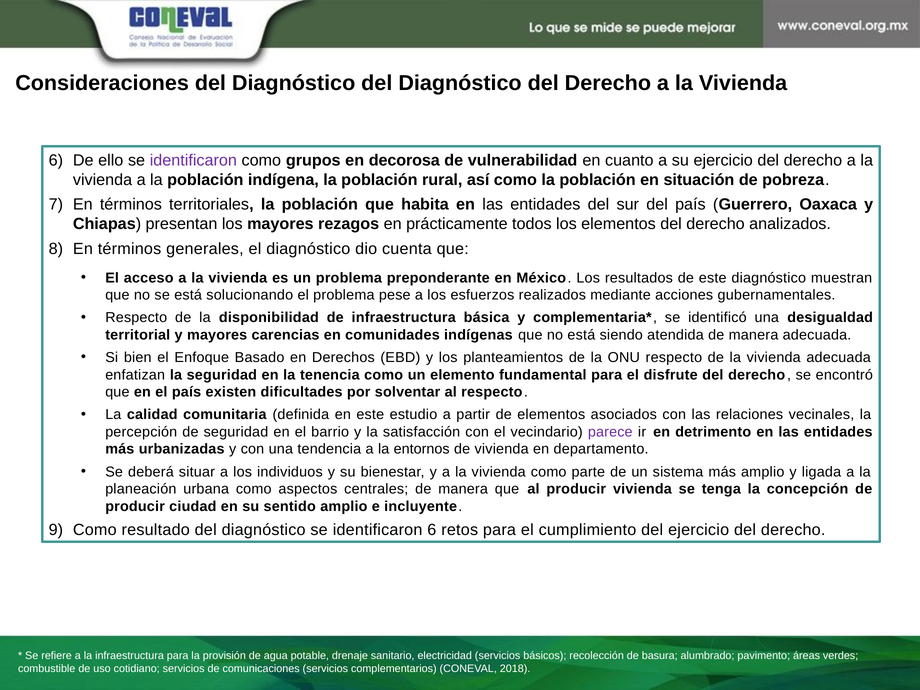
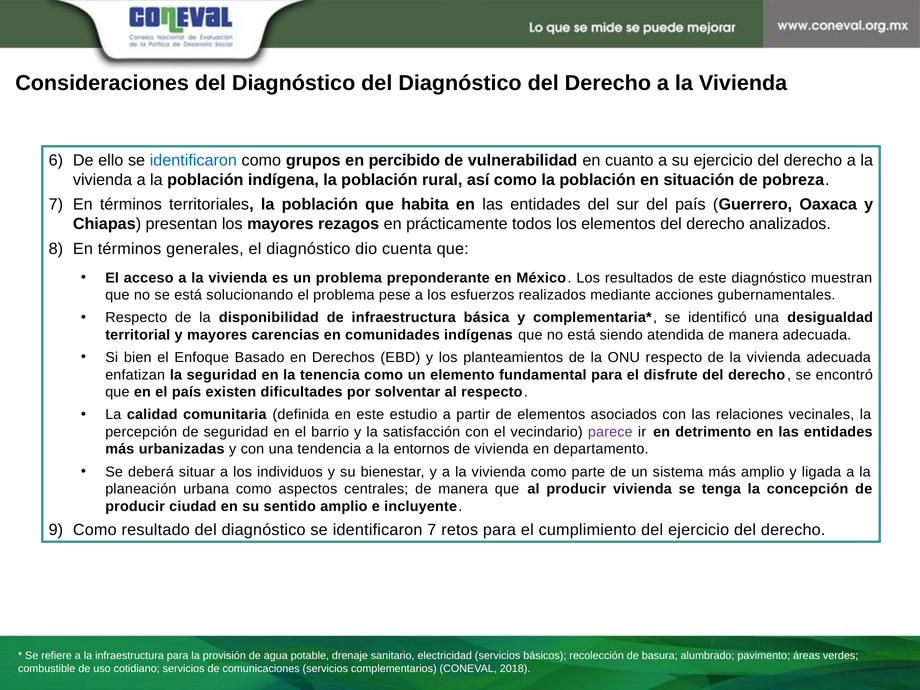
identificaron at (193, 160) colour: purple -> blue
decorosa: decorosa -> percibido
identificaron 6: 6 -> 7
